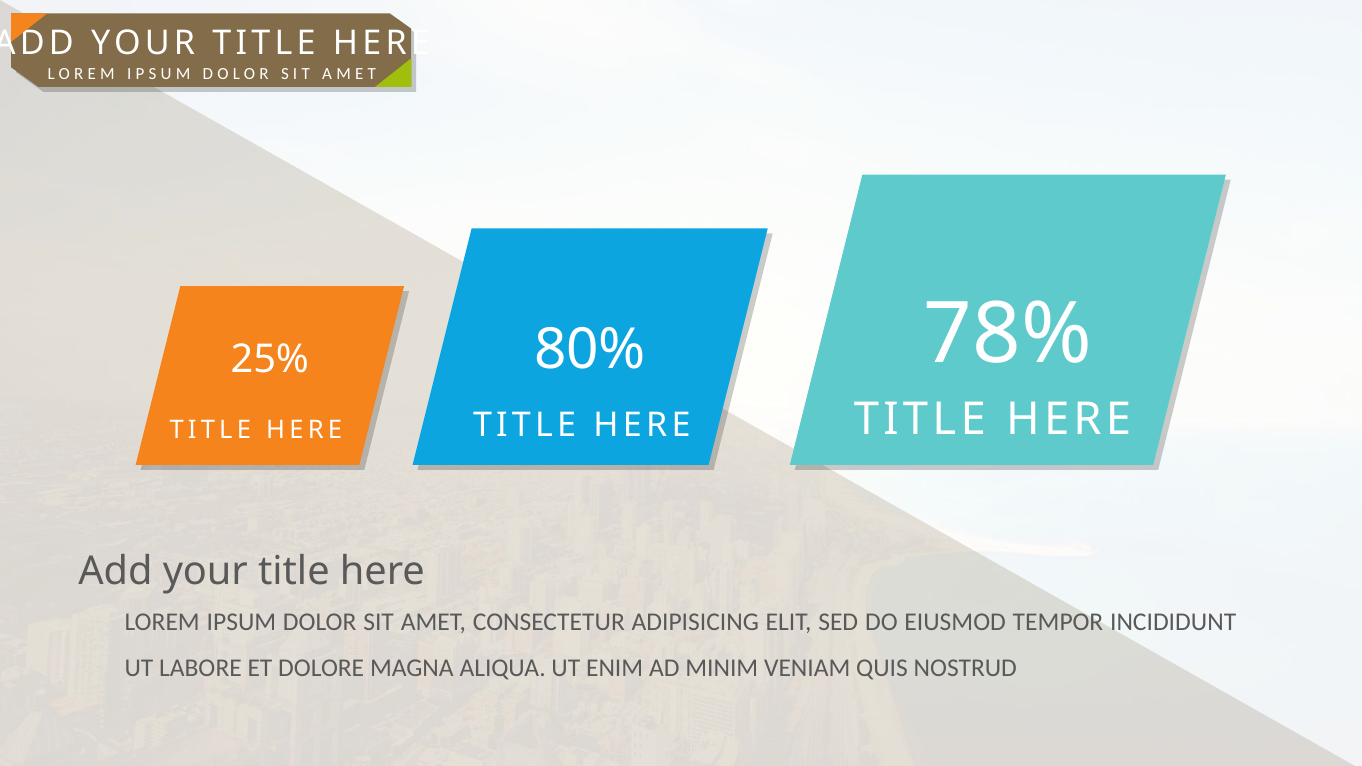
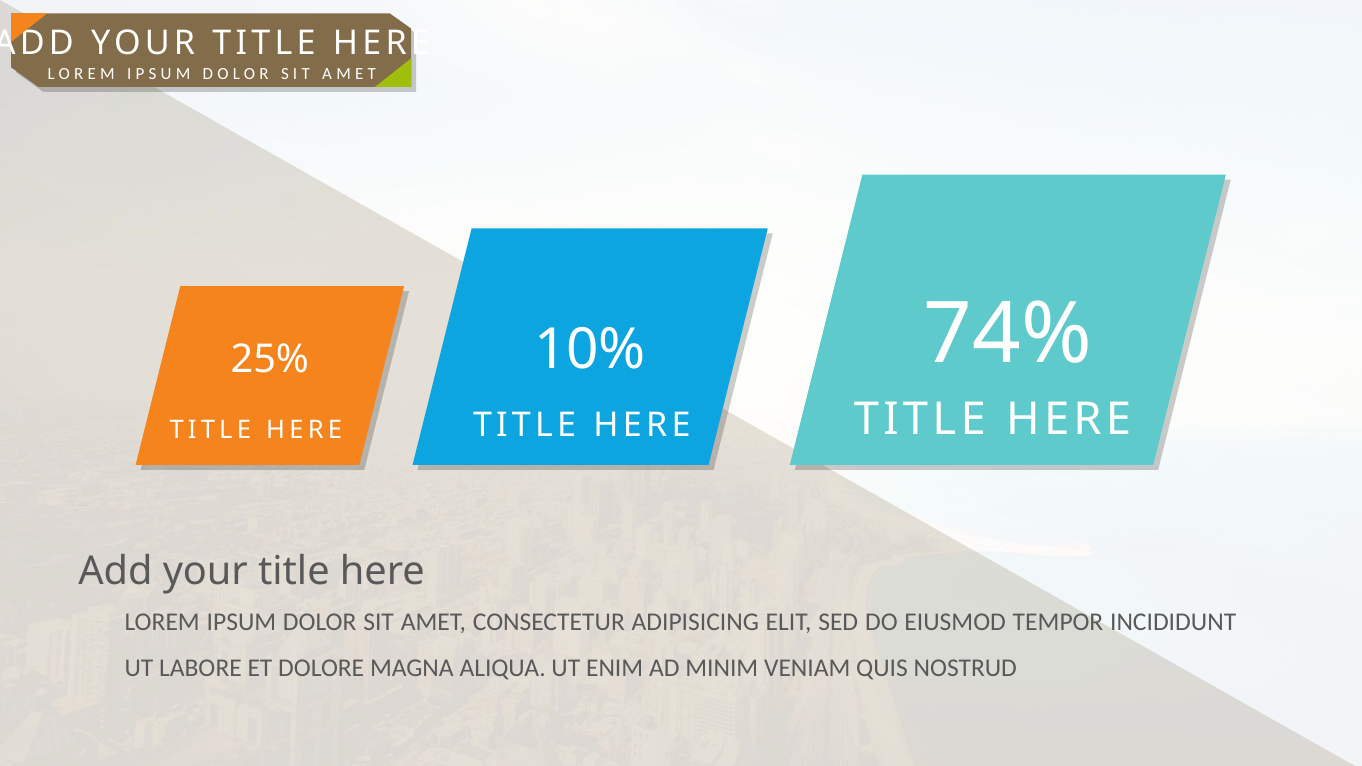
78%: 78% -> 74%
80%: 80% -> 10%
